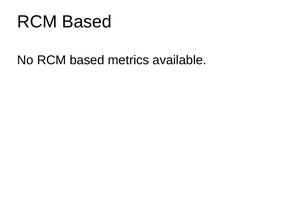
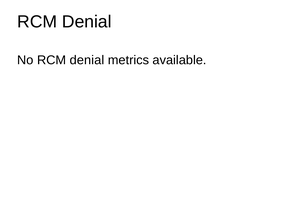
Based at (87, 22): Based -> Denial
No RCM based: based -> denial
